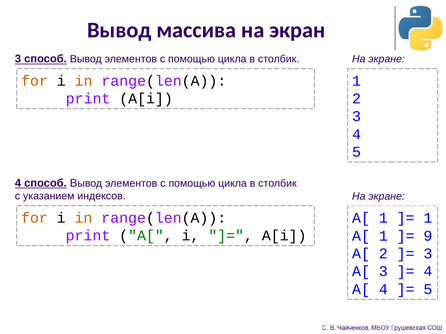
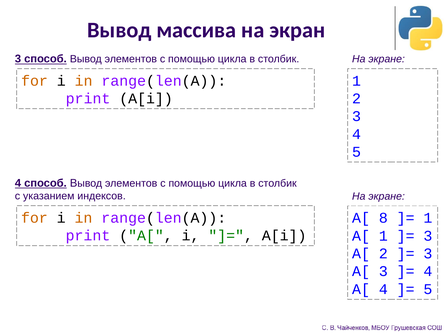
1 at (383, 218): 1 -> 8
9 at (428, 236): 9 -> 3
